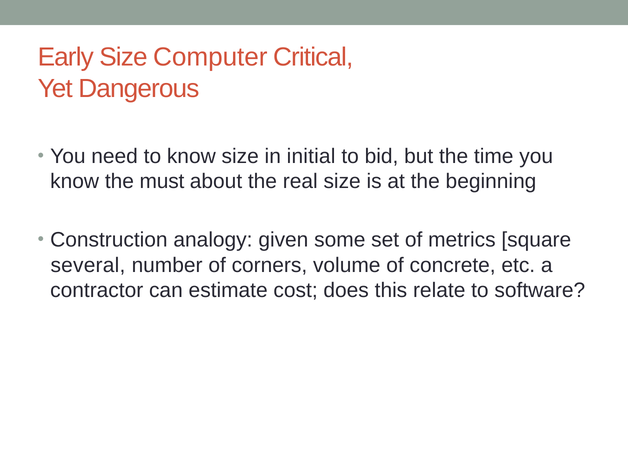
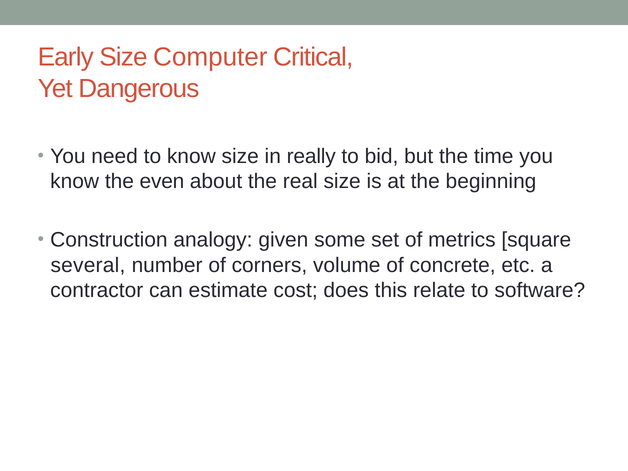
initial: initial -> really
must: must -> even
